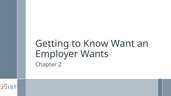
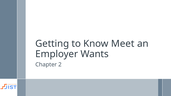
Want: Want -> Meet
